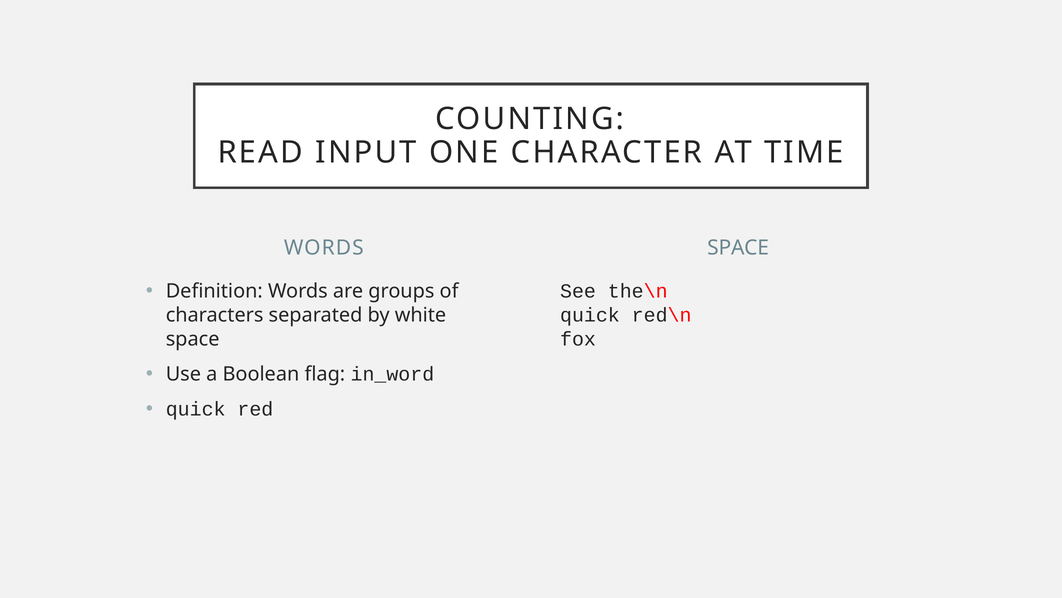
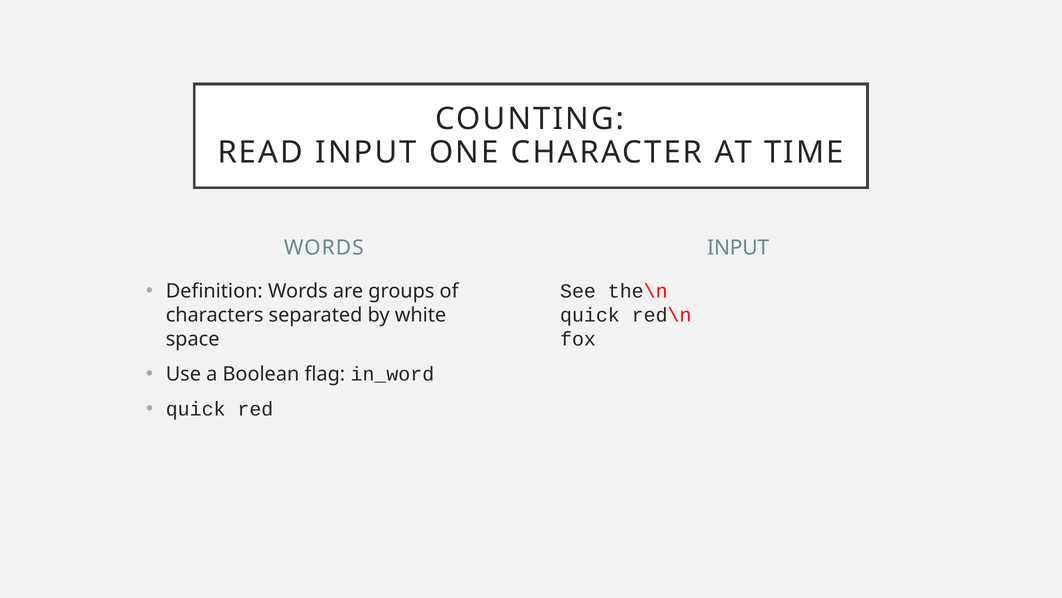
SPACE at (738, 248): SPACE -> INPUT
